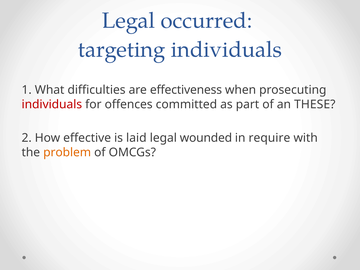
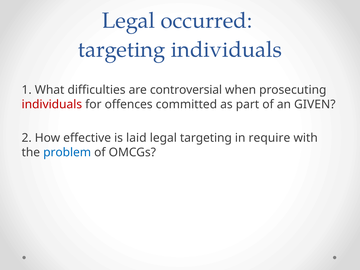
effectiveness: effectiveness -> controversial
THESE: THESE -> GIVEN
legal wounded: wounded -> targeting
problem colour: orange -> blue
